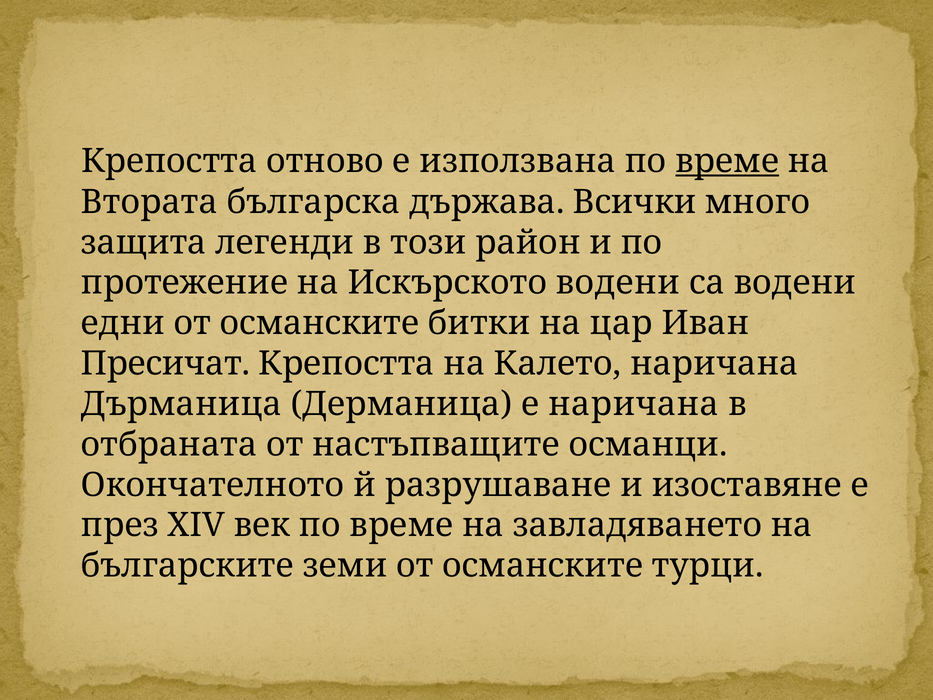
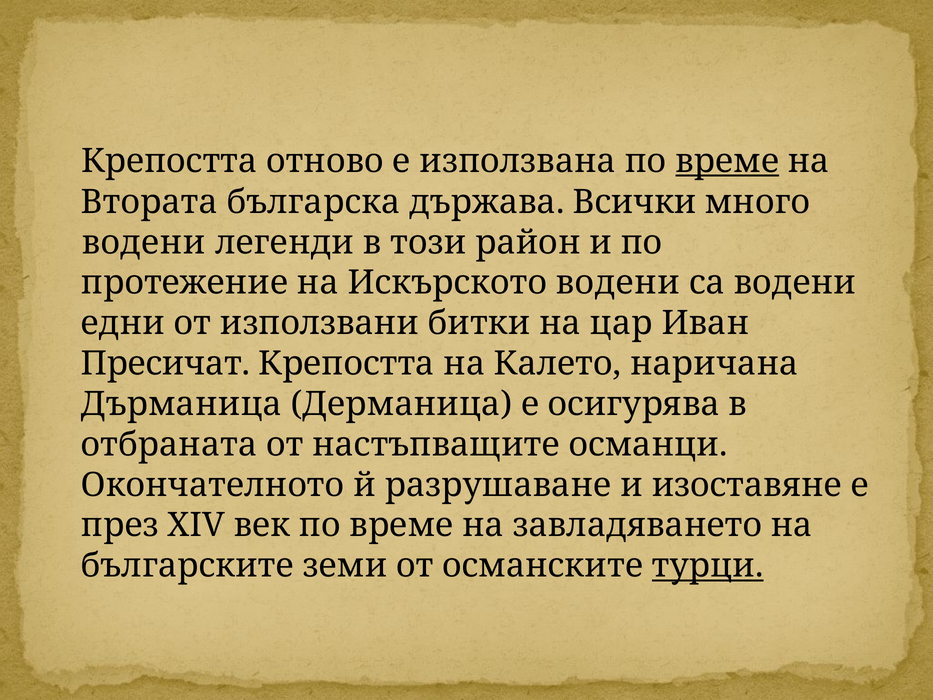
защита at (144, 242): защита -> водени
едни от османските: османските -> използвани
е наричана: наричана -> осигурява
турци underline: none -> present
